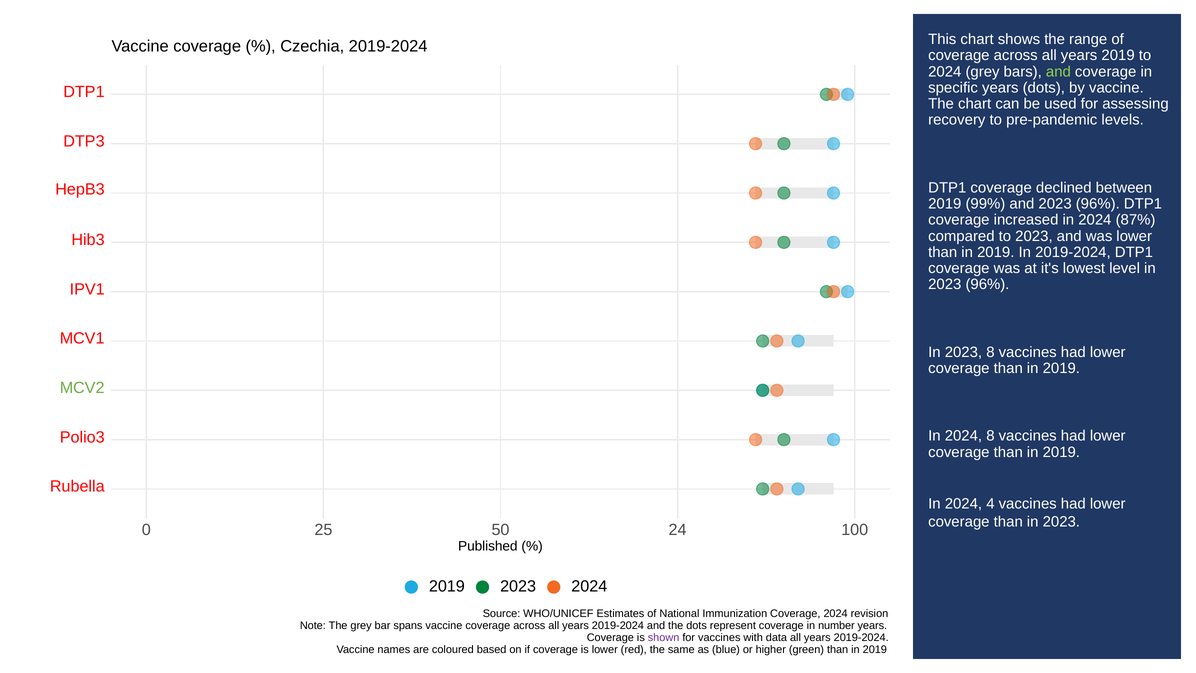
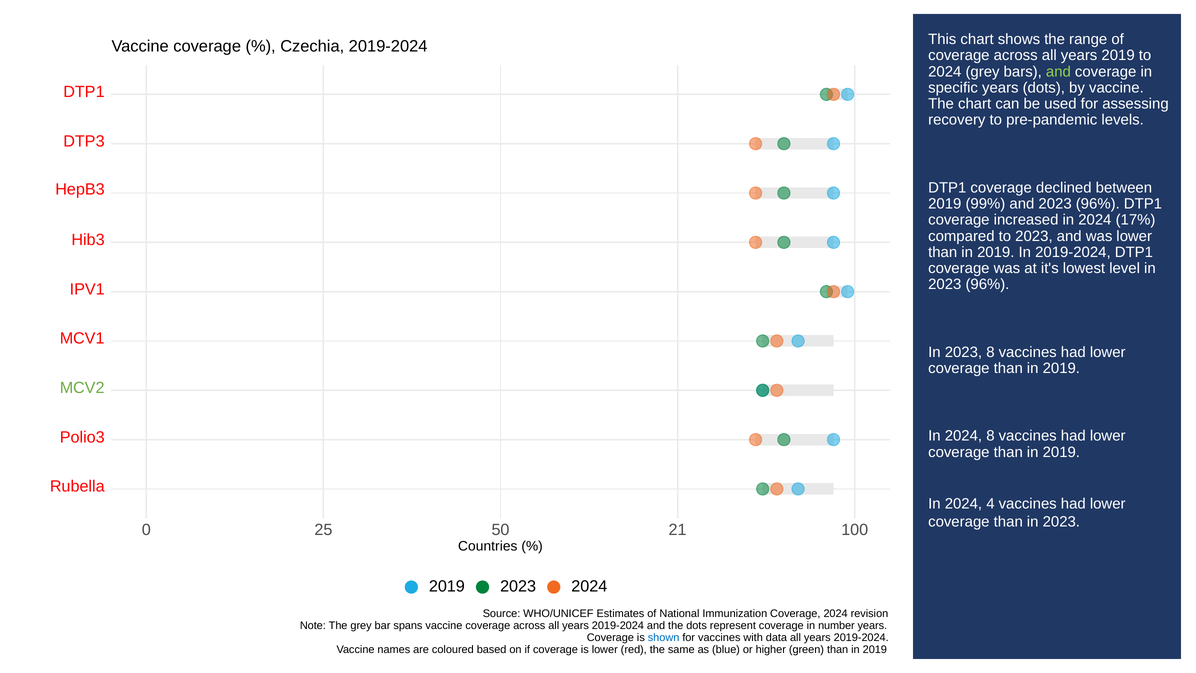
87%: 87% -> 17%
24: 24 -> 21
Published: Published -> Countries
shown colour: purple -> blue
